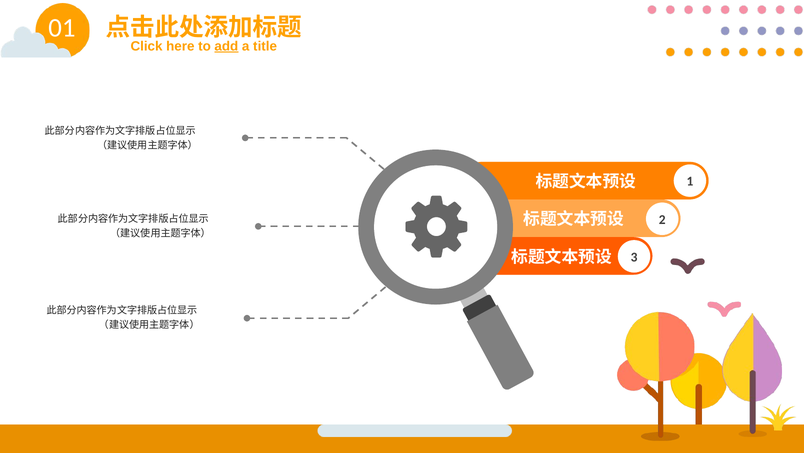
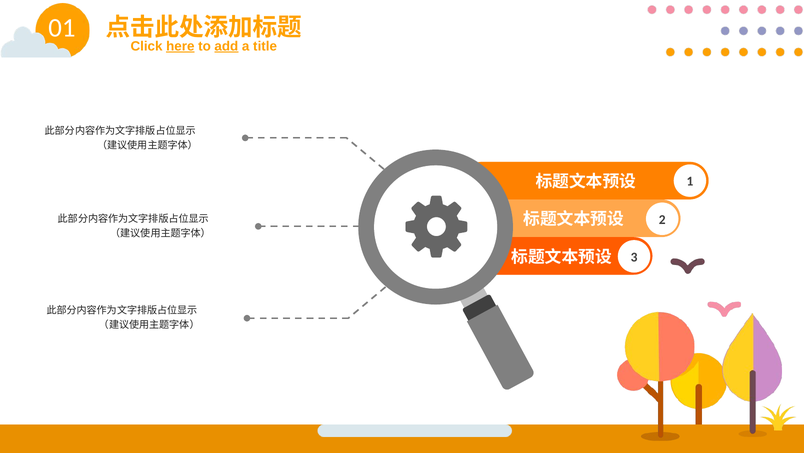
here underline: none -> present
